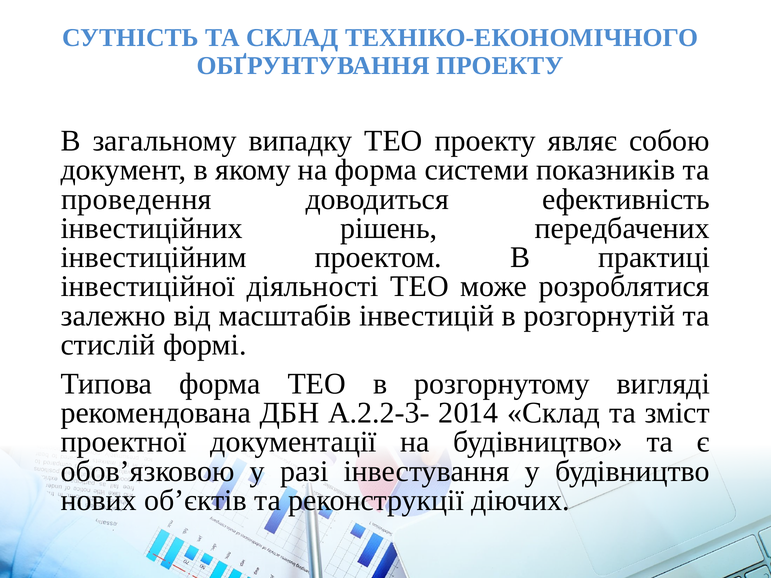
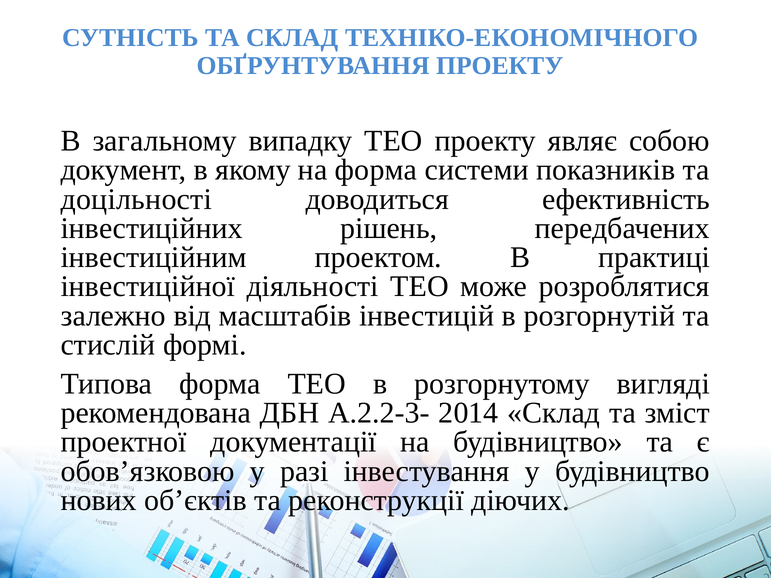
проведення: проведення -> доцільності
